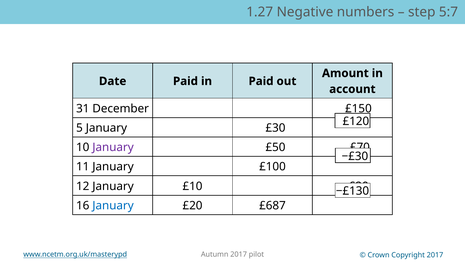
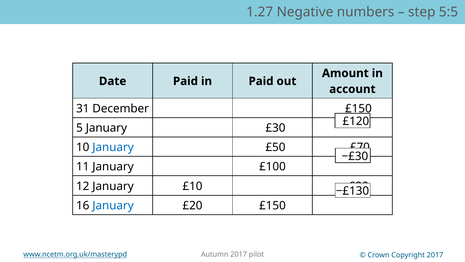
5:7: 5:7 -> 5:5
January at (113, 147) colour: purple -> blue
£20 £687: £687 -> £150
